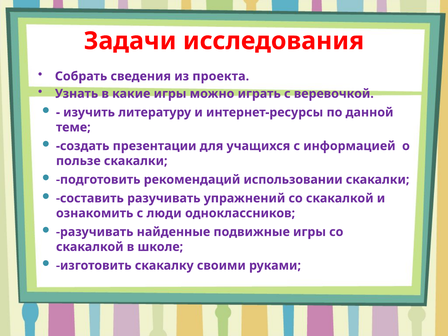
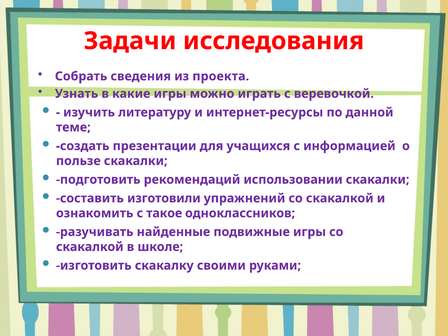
составить разучивать: разучивать -> изготовили
люди: люди -> такое
